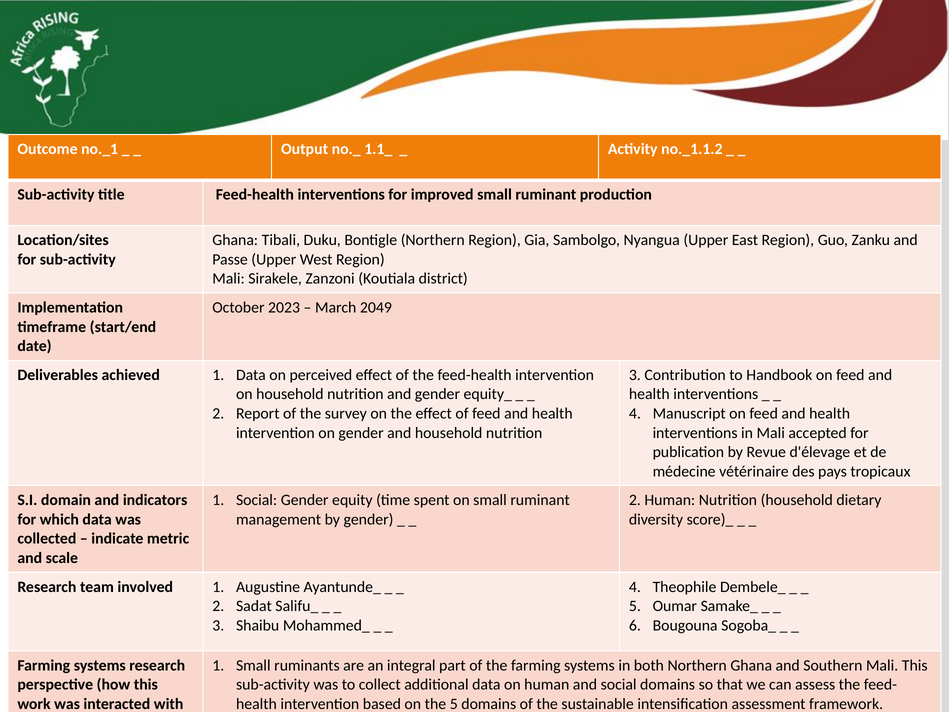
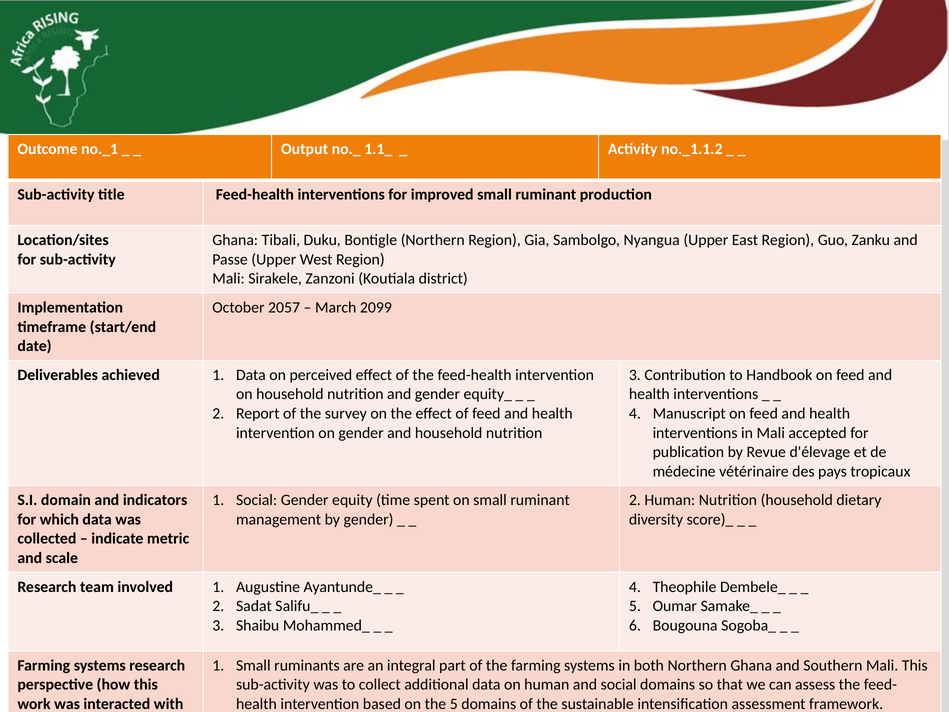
2023: 2023 -> 2057
2049: 2049 -> 2099
